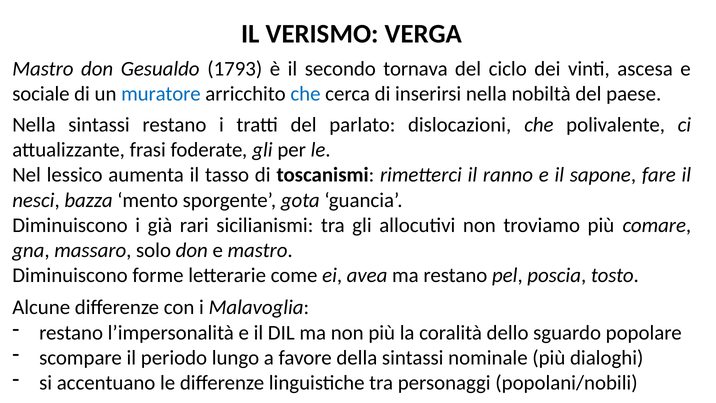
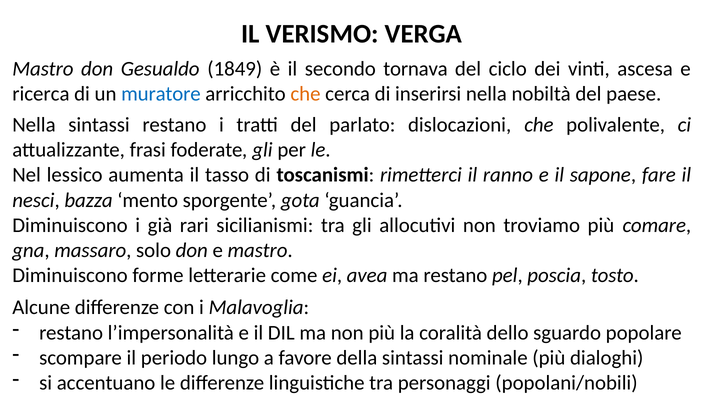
1793: 1793 -> 1849
sociale: sociale -> ricerca
che at (305, 94) colour: blue -> orange
